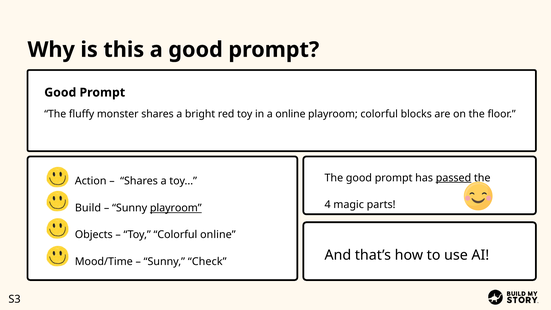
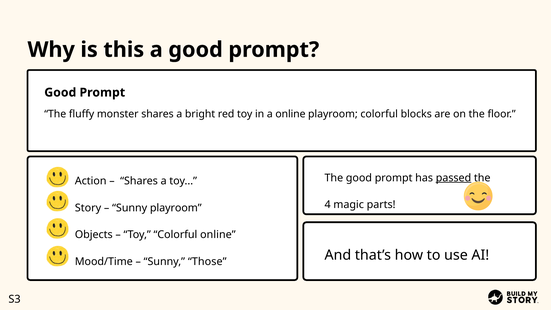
Build: Build -> Story
playroom at (176, 208) underline: present -> none
Check: Check -> Those
